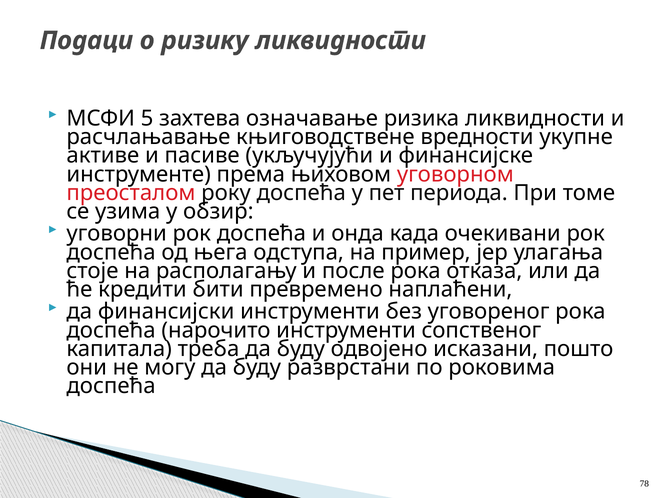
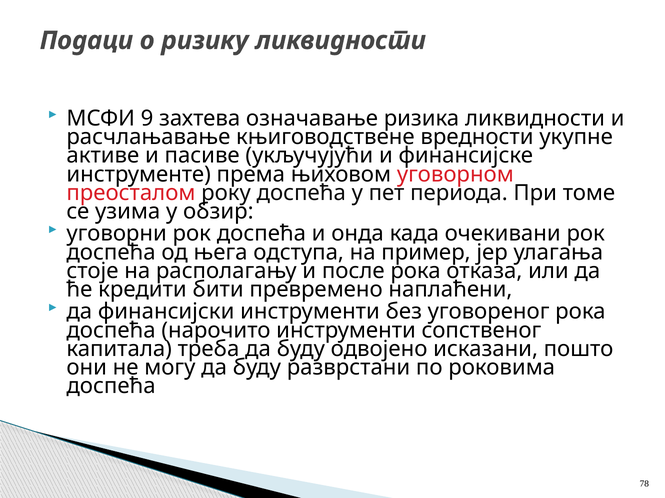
5: 5 -> 9
